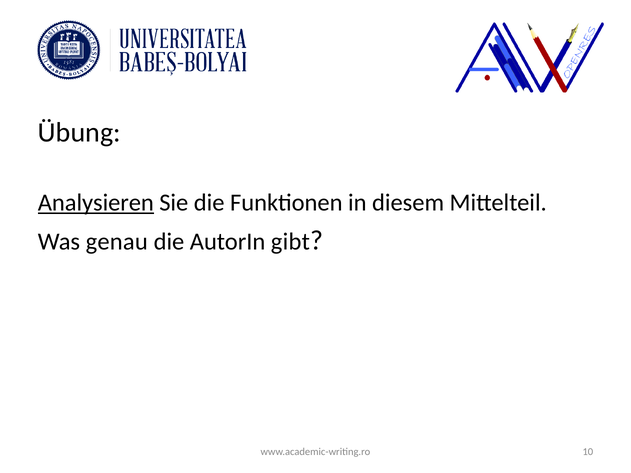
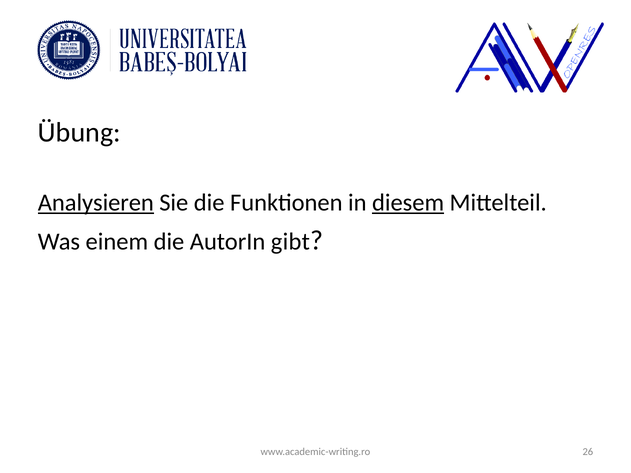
diesem underline: none -> present
genau: genau -> einem
10: 10 -> 26
